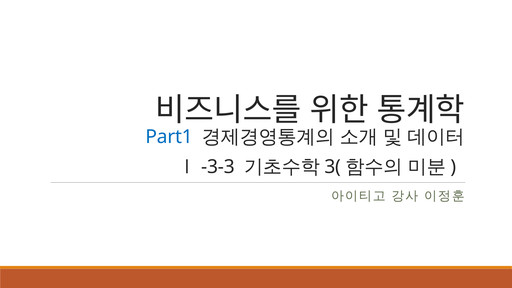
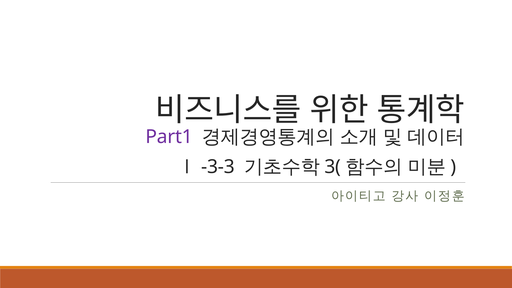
Part1 colour: blue -> purple
